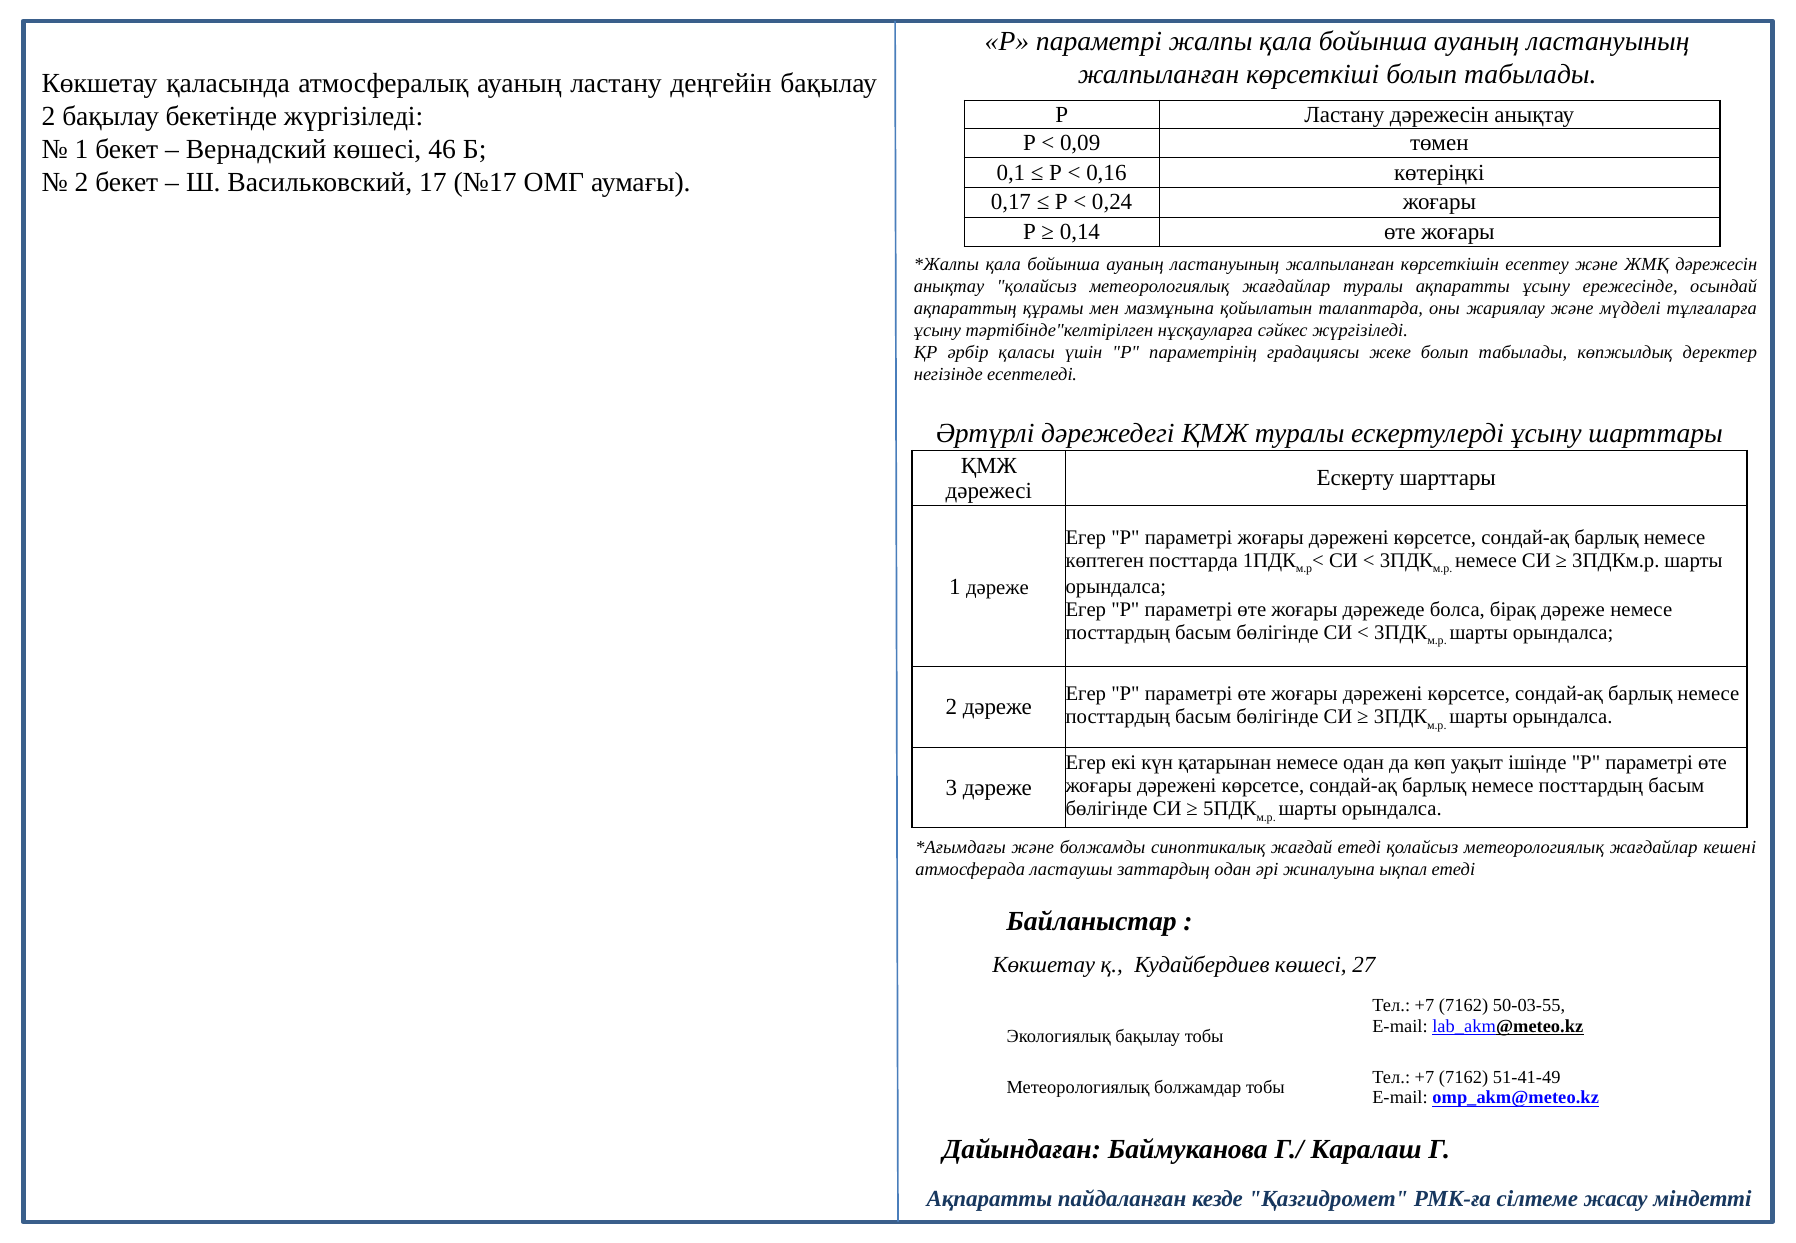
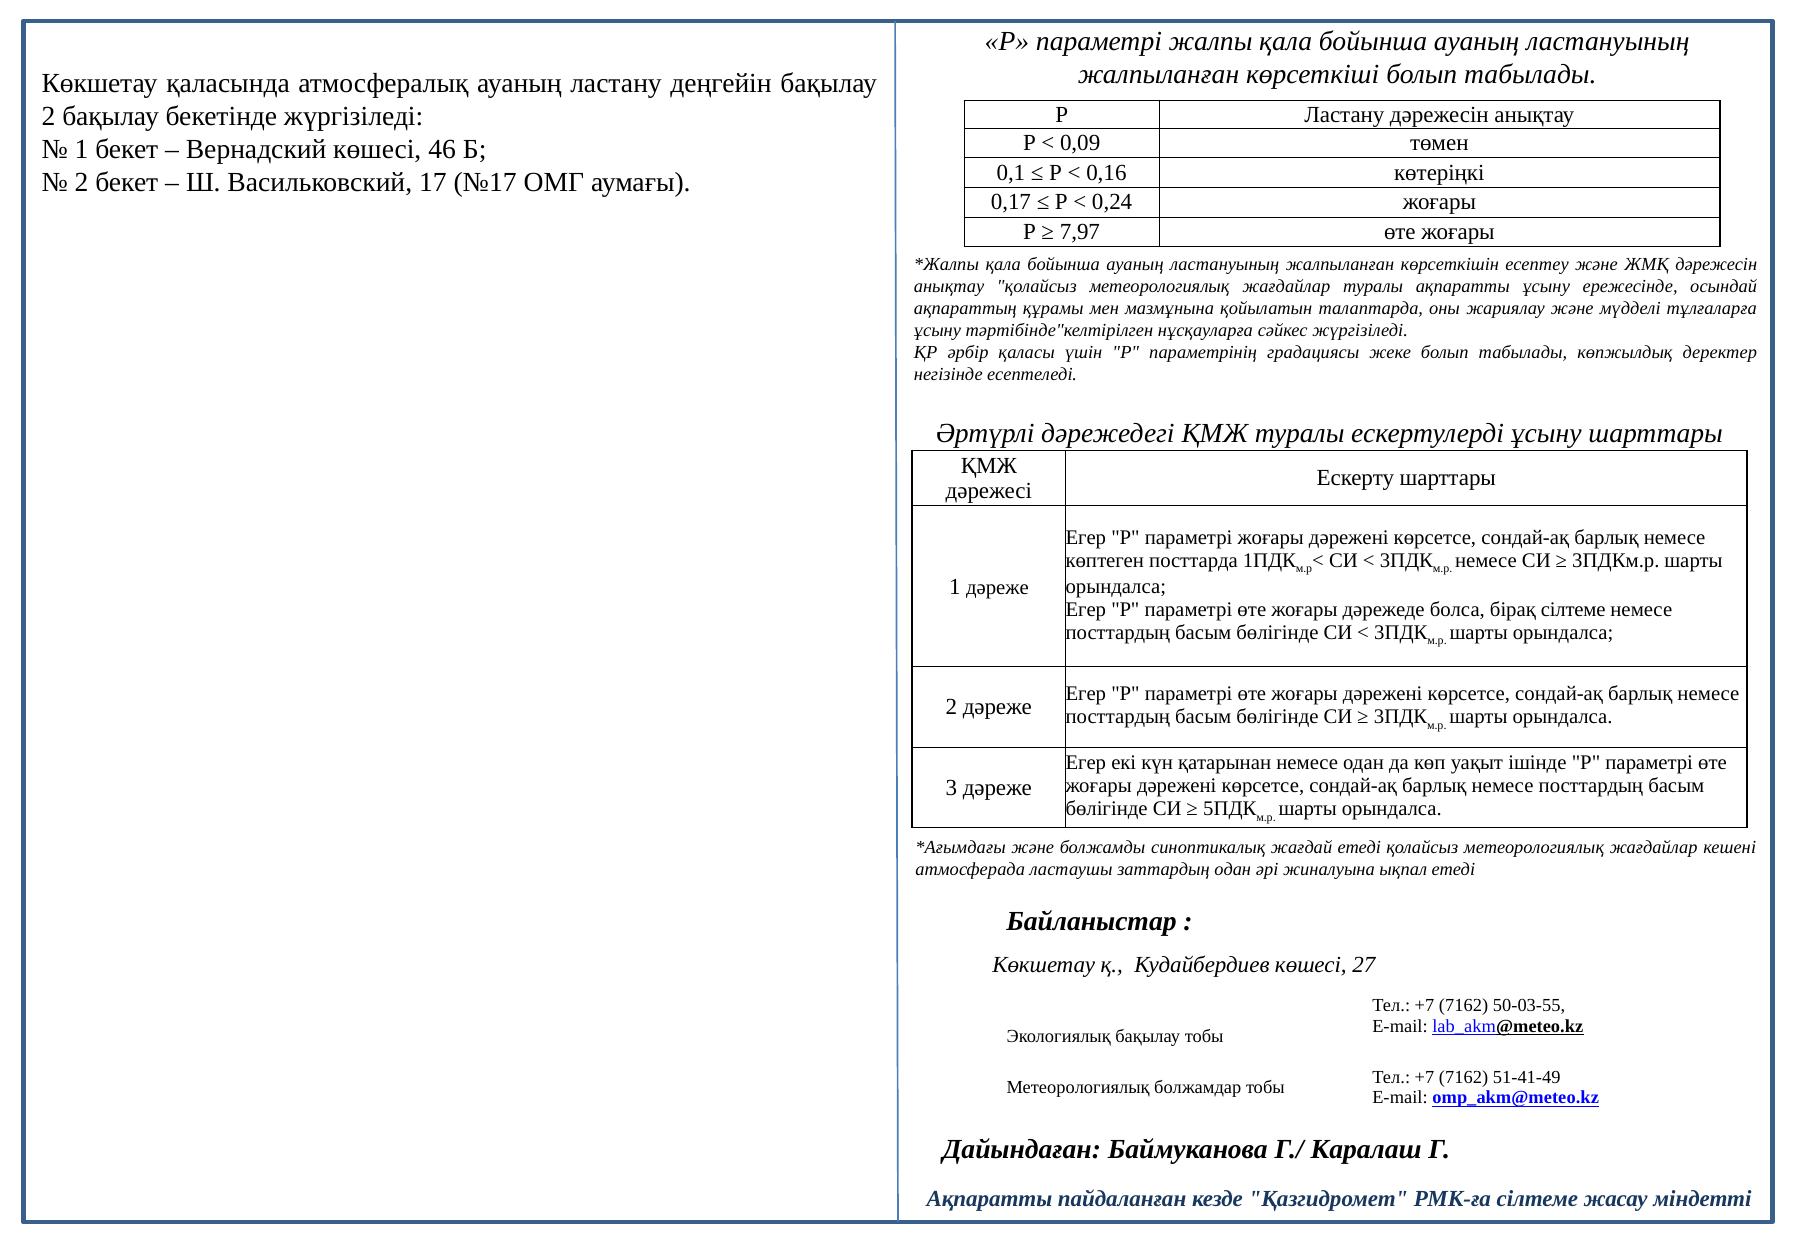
0,14: 0,14 -> 7,97
бірақ дәреже: дәреже -> сілтеме
